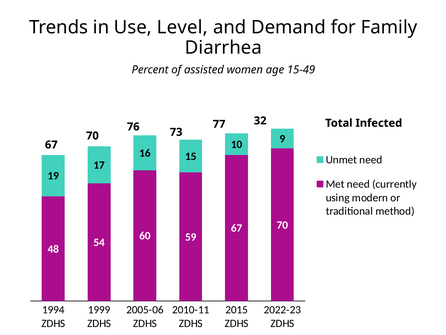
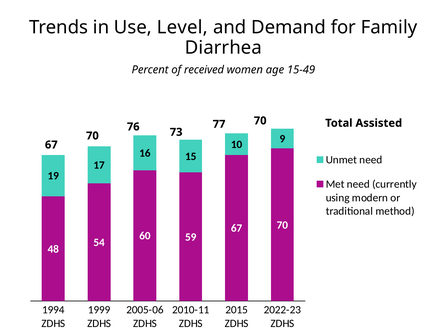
assisted: assisted -> received
77 32: 32 -> 70
Infected: Infected -> Assisted
